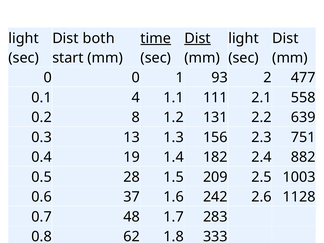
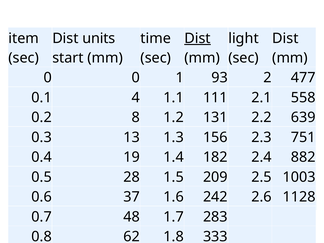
light at (24, 38): light -> item
both: both -> units
time underline: present -> none
